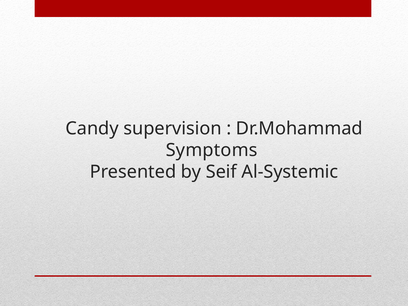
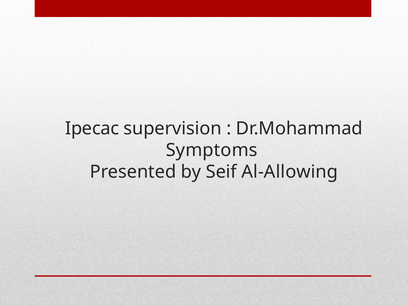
Candy: Candy -> Ipecac
Al-Systemic: Al-Systemic -> Al-Allowing
